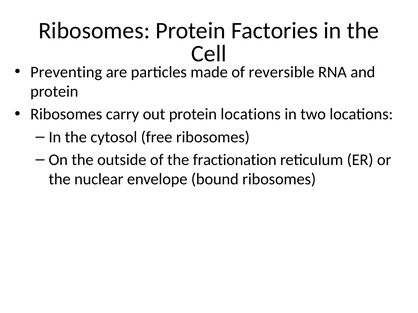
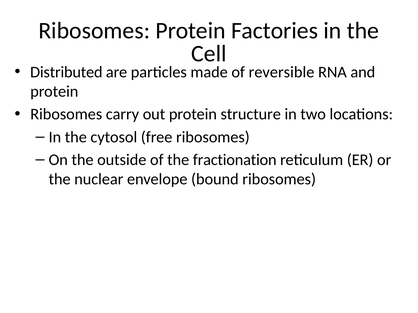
Preventing: Preventing -> Distributed
protein locations: locations -> structure
